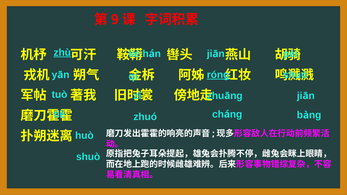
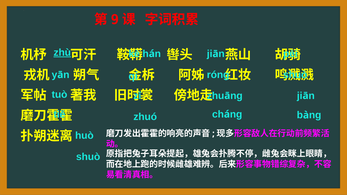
róng underline: present -> none
